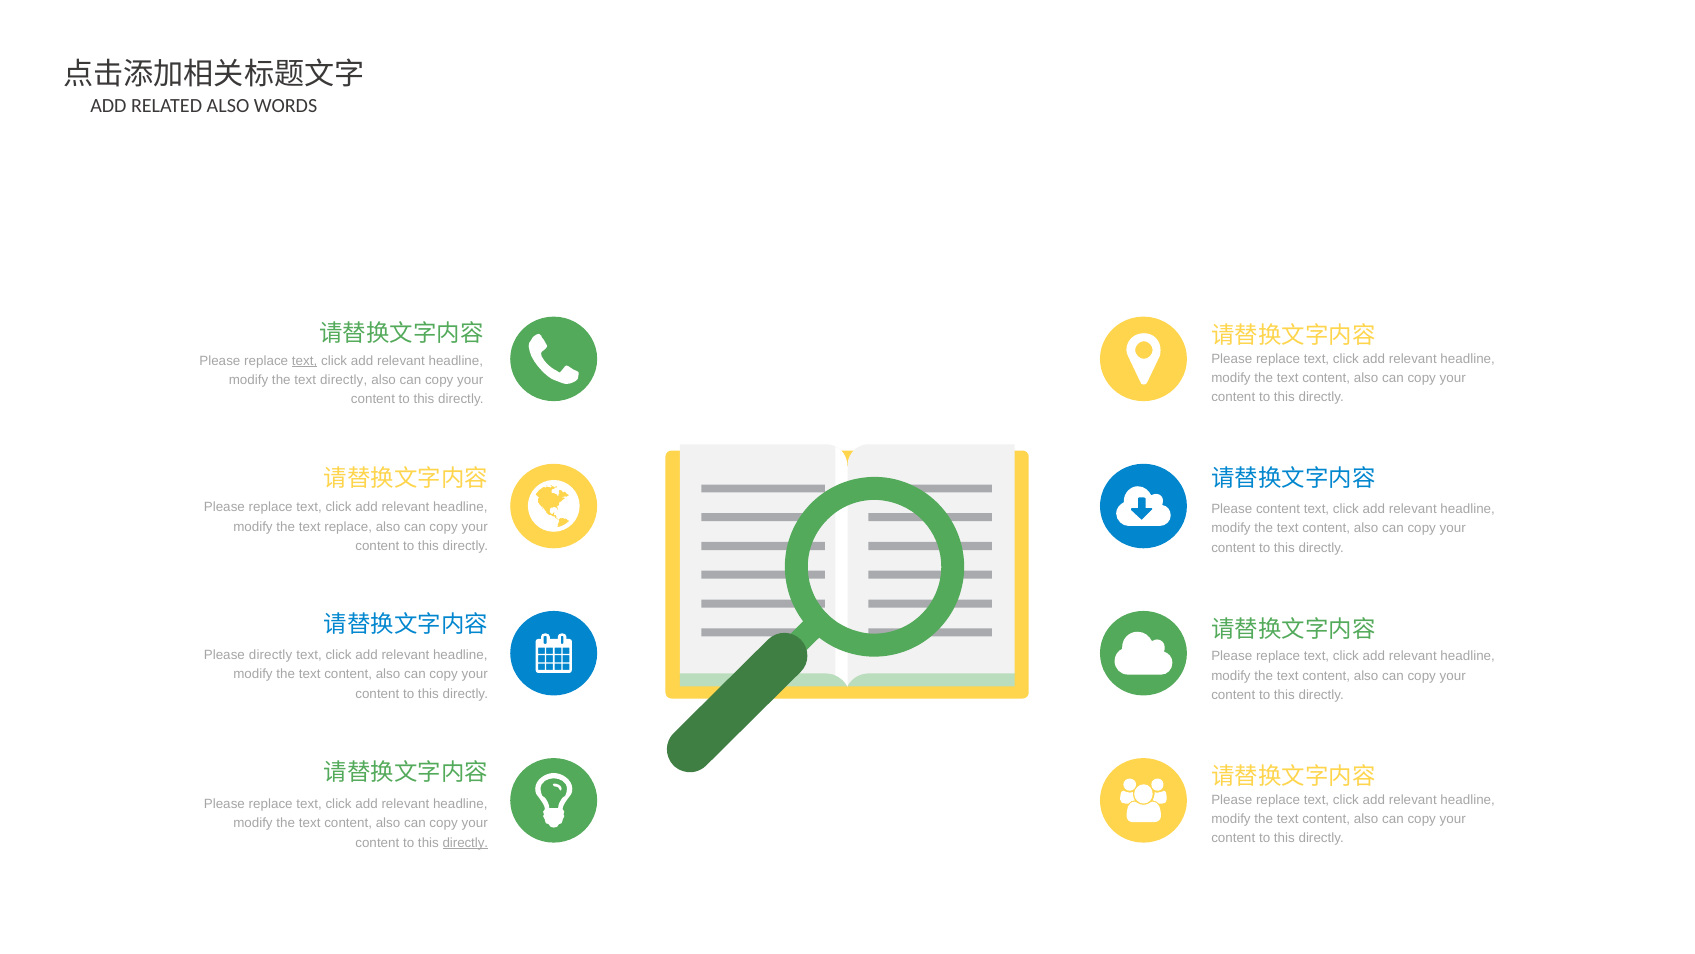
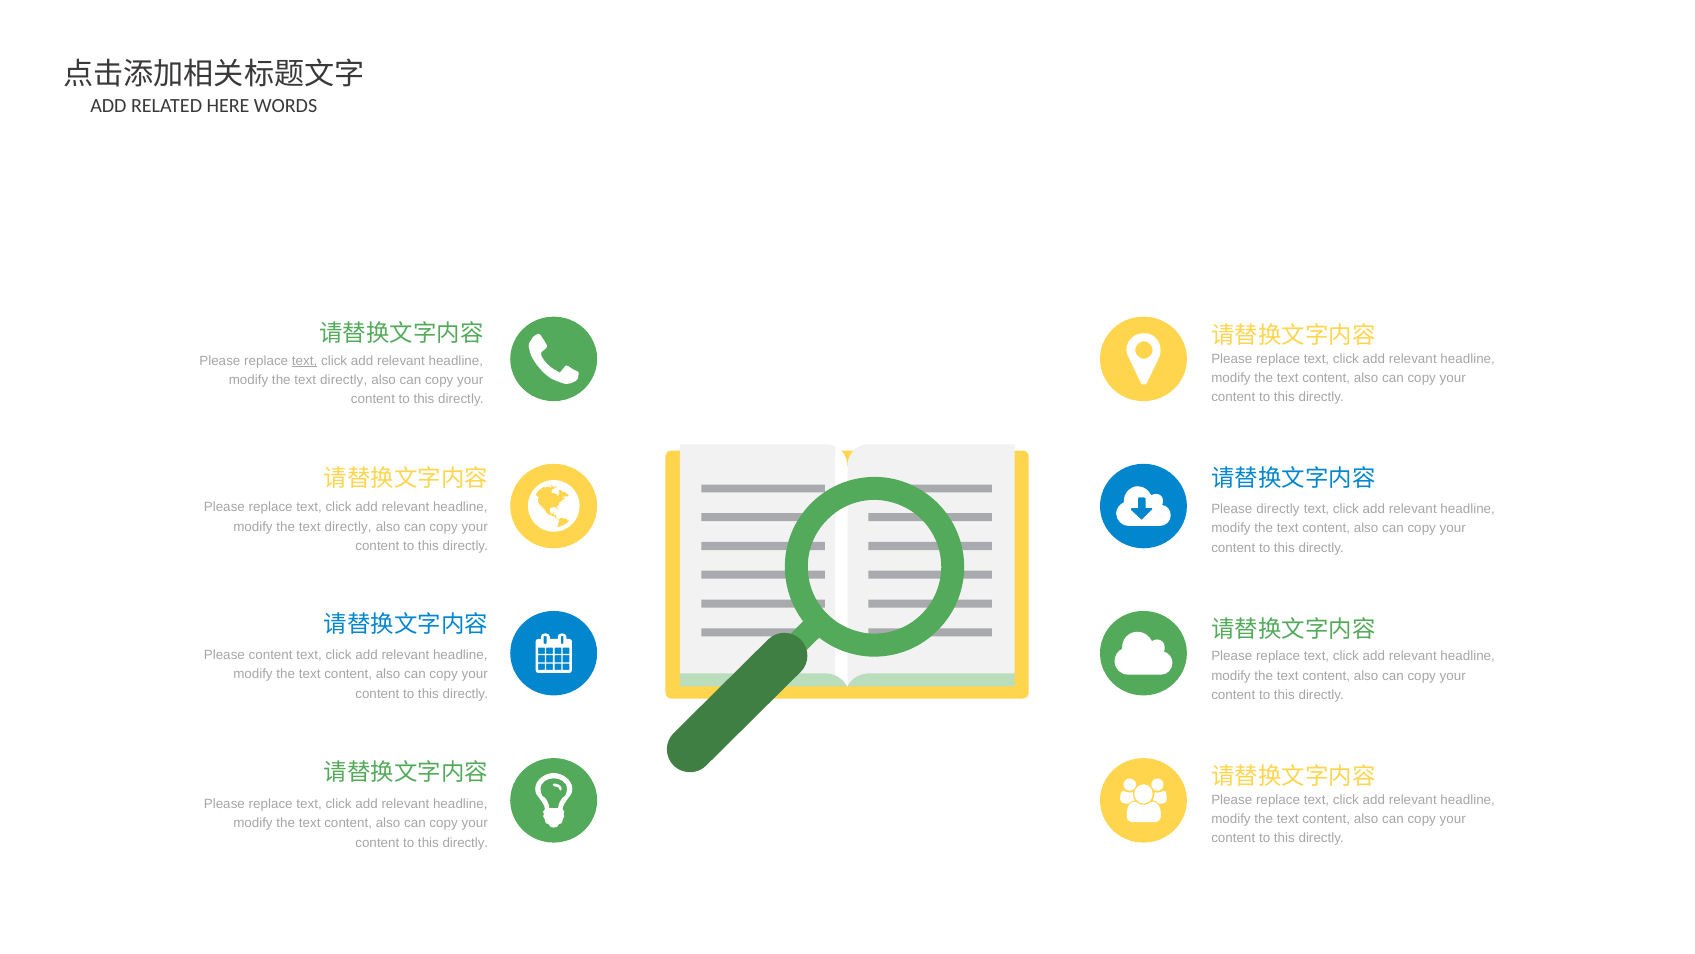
RELATED ALSO: ALSO -> HERE
Please content: content -> directly
replace at (348, 526): replace -> directly
Please directly: directly -> content
directly at (465, 842) underline: present -> none
